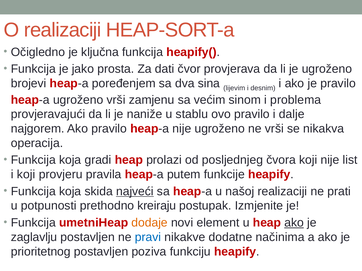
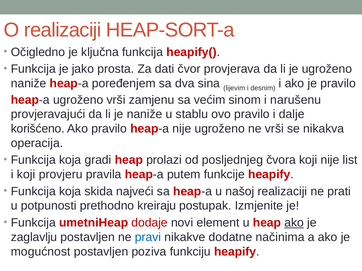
brojevi at (29, 83): brojevi -> naniže
problema: problema -> narušenu
najgorem: najgorem -> korišćeno
najveći underline: present -> none
dodaje colour: orange -> red
prioritetnog: prioritetnog -> mogućnost
